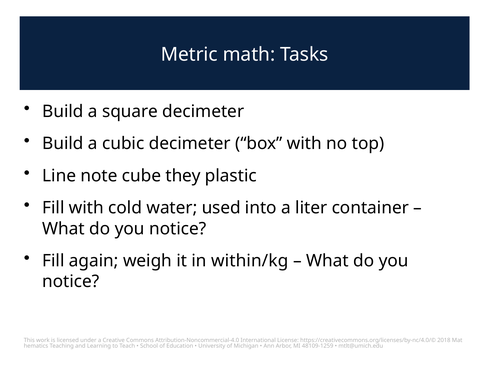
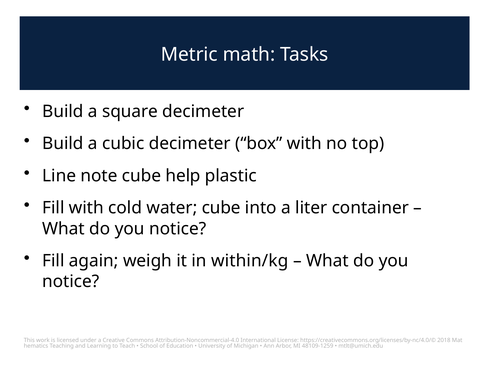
they: they -> help
water used: used -> cube
